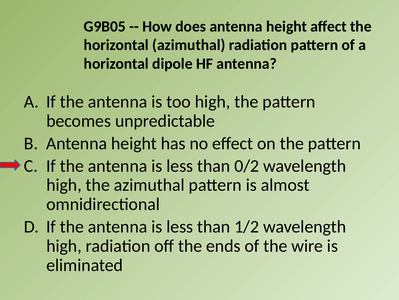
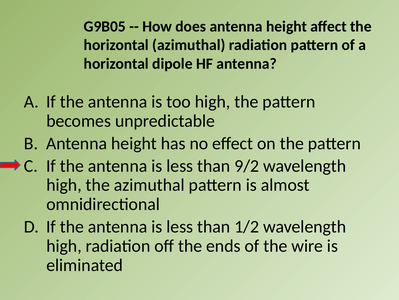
0/2: 0/2 -> 9/2
